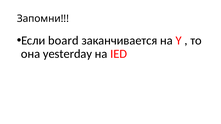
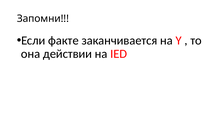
board: board -> факте
yesterday: yesterday -> действии
